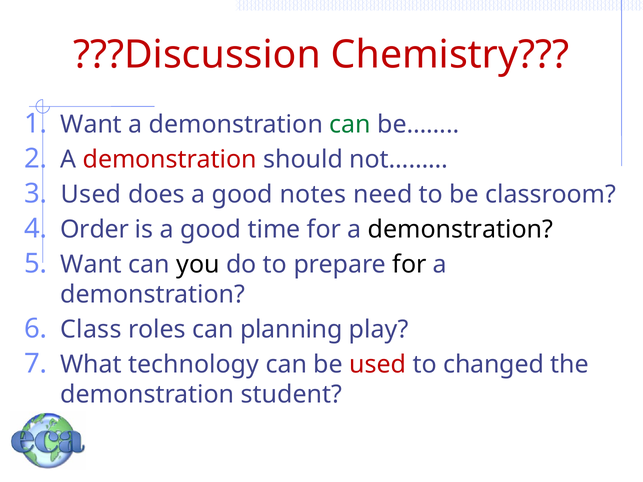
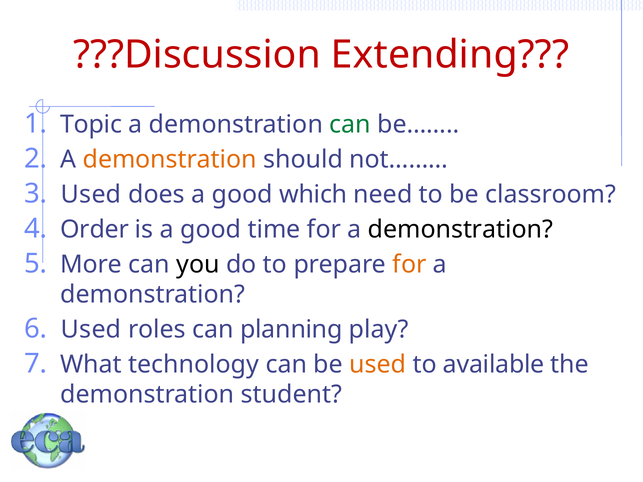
Chemistry: Chemistry -> Extending
Want at (91, 124): Want -> Topic
demonstration at (170, 159) colour: red -> orange
notes: notes -> which
Want at (91, 265): Want -> More
for at (409, 265) colour: black -> orange
Class at (91, 330): Class -> Used
used at (378, 365) colour: red -> orange
changed: changed -> available
